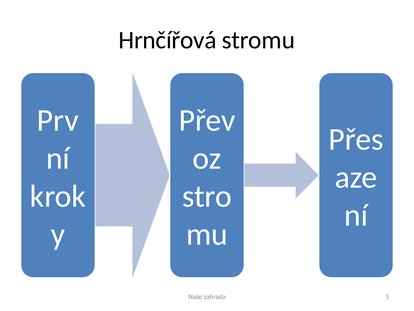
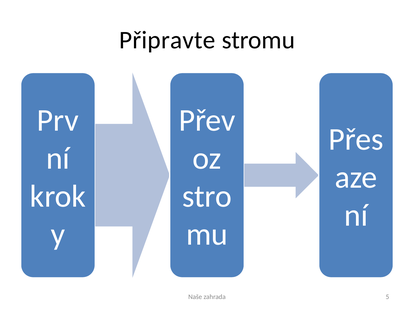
Hrnčířová: Hrnčířová -> Připravte
